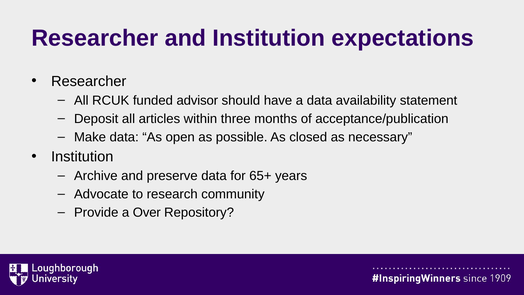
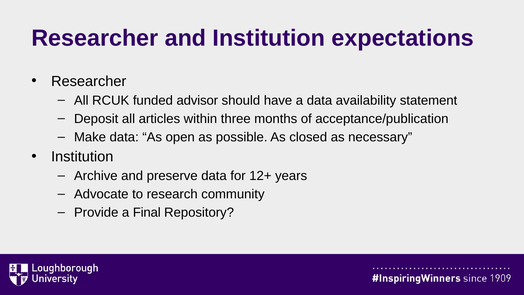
65+: 65+ -> 12+
Over: Over -> Final
